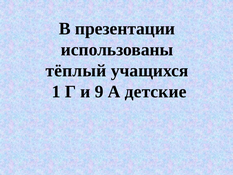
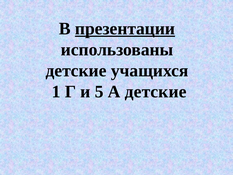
презентации underline: none -> present
тёплый at (76, 71): тёплый -> детские
9: 9 -> 5
